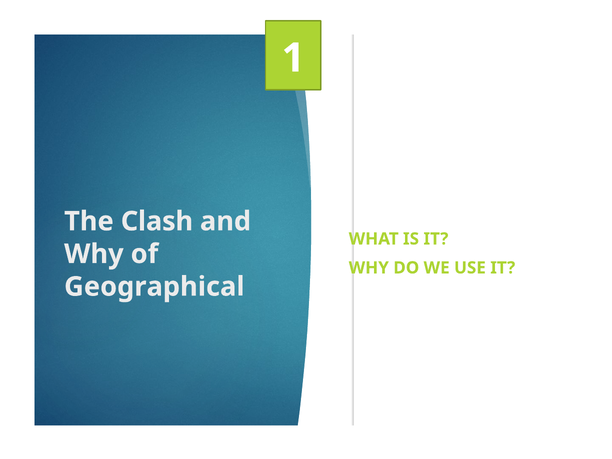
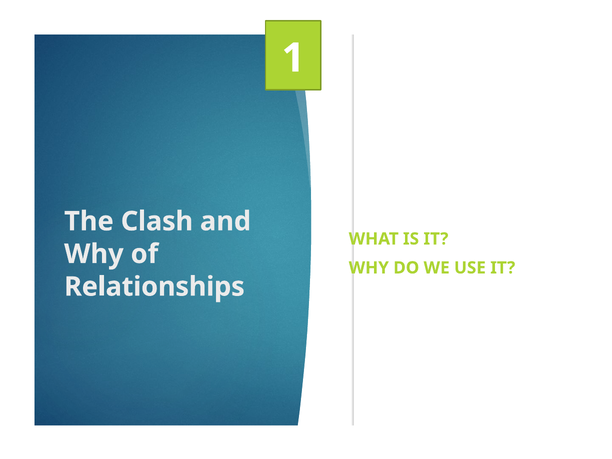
Geographical: Geographical -> Relationships
